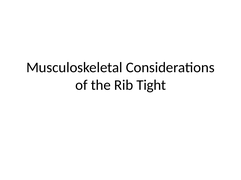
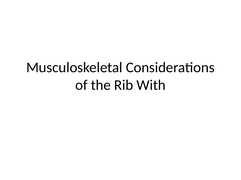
Tight: Tight -> With
